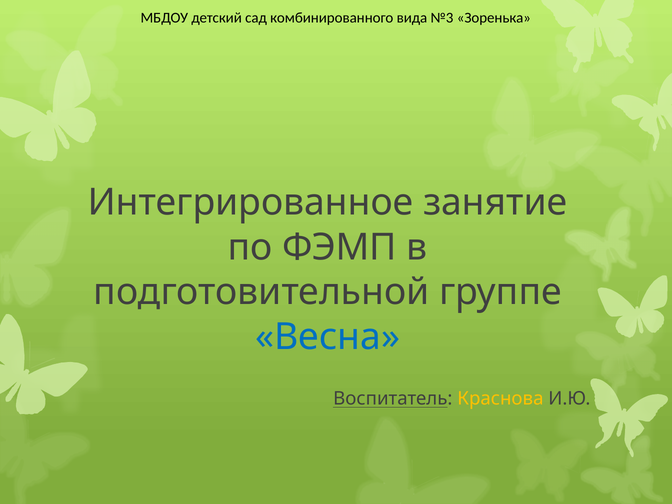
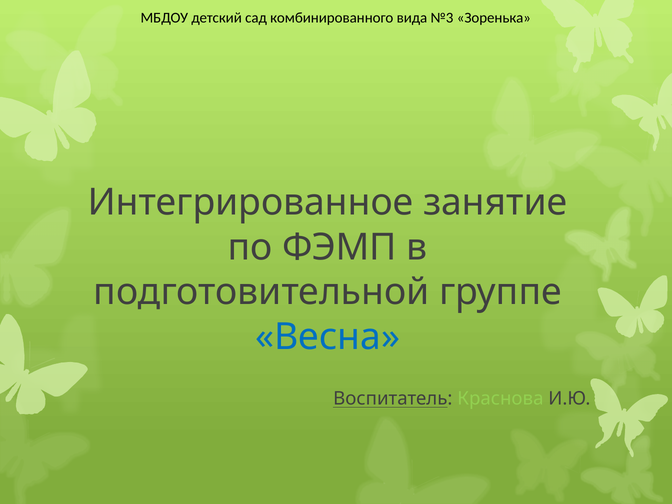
Краснова colour: yellow -> light green
